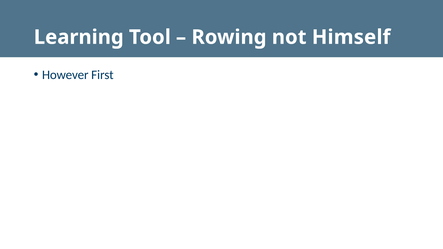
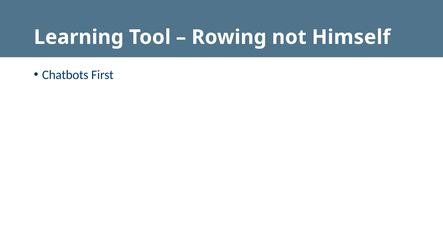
However: However -> Chatbots
